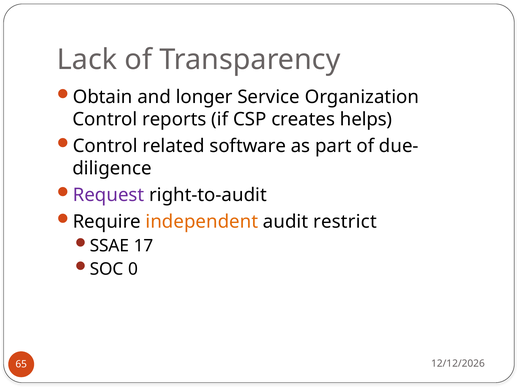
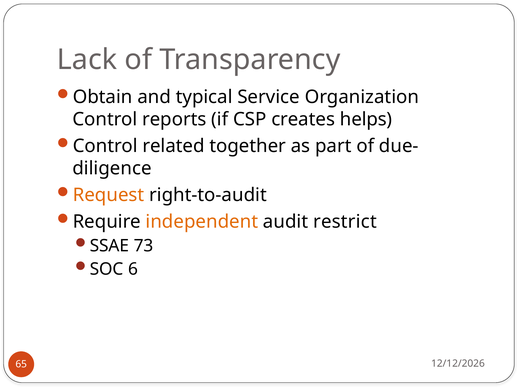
longer: longer -> typical
software: software -> together
Request colour: purple -> orange
17: 17 -> 73
0: 0 -> 6
